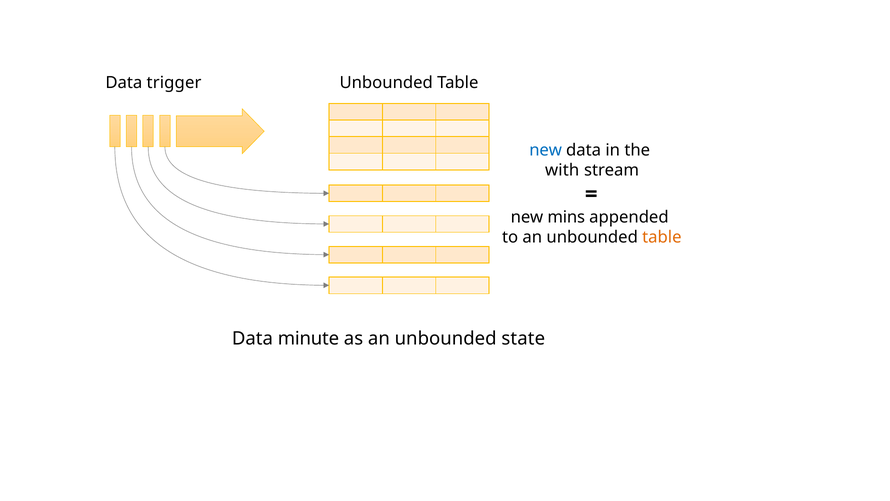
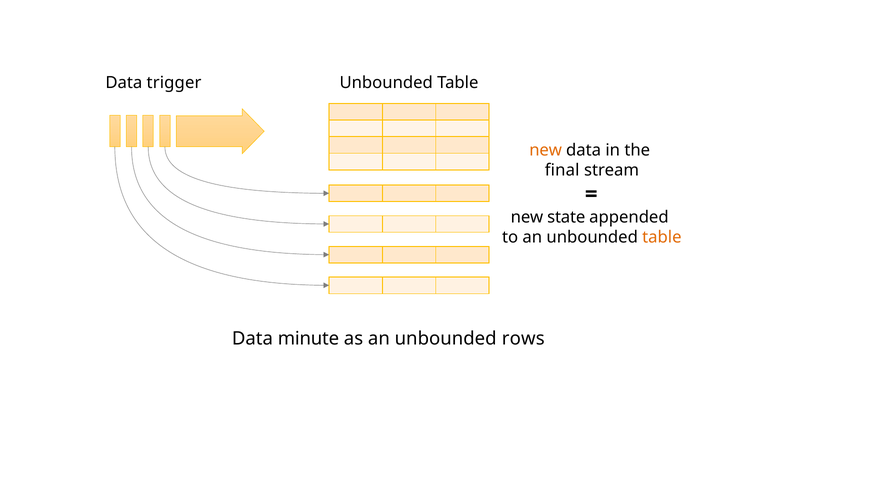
new at (546, 150) colour: blue -> orange
with: with -> final
mins: mins -> state
state: state -> rows
